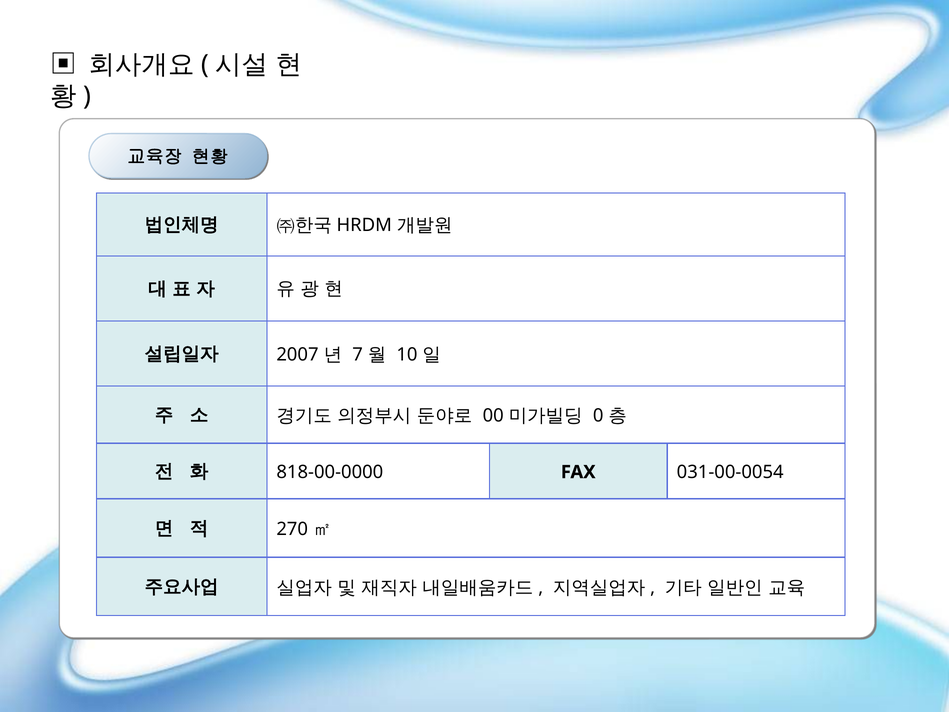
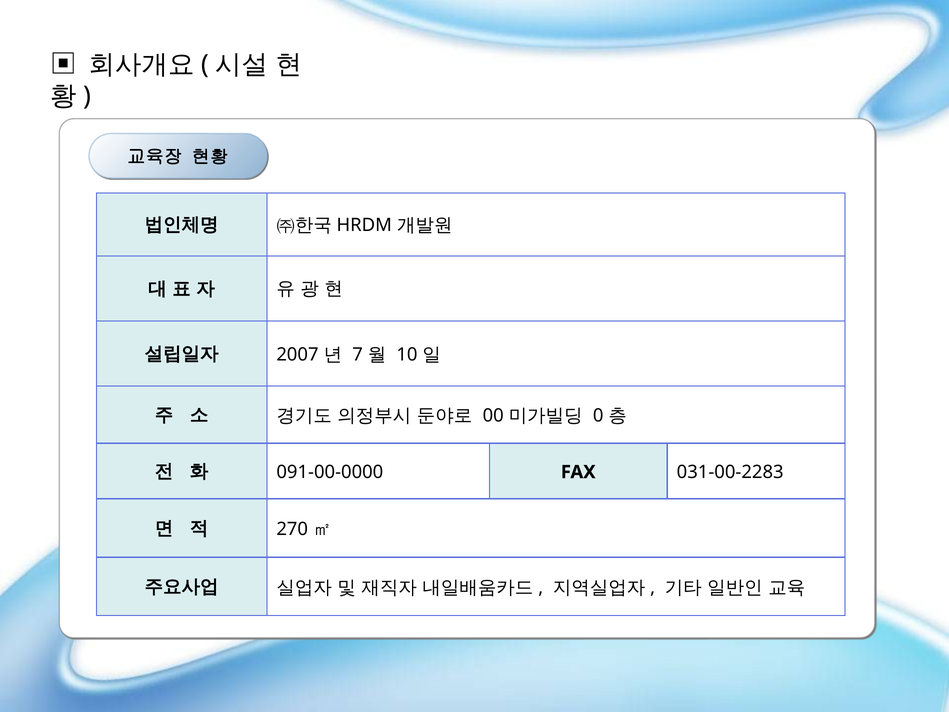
818-00-0000: 818-00-0000 -> 091-00-0000
031-00-0054: 031-00-0054 -> 031-00-2283
